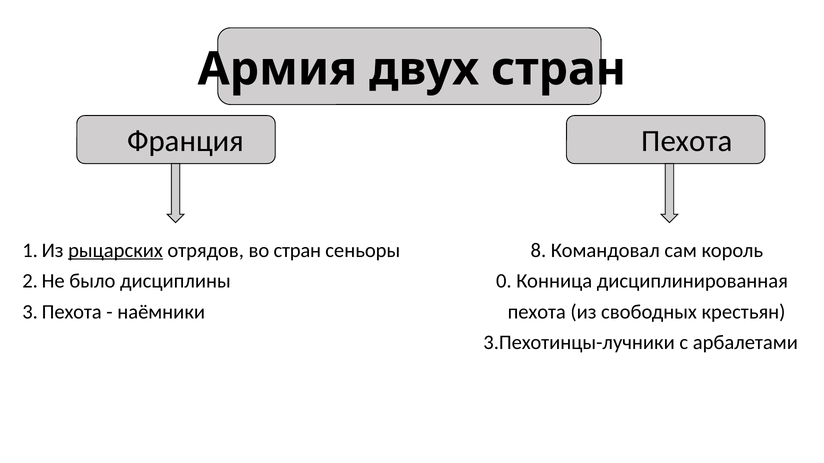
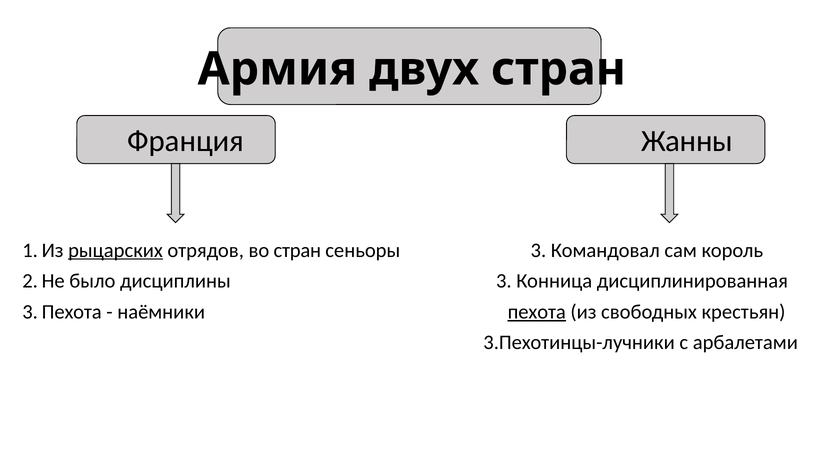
Франция Пехота: Пехота -> Жанны
сеньоры 8: 8 -> 3
дисциплины 0: 0 -> 3
пехота at (537, 312) underline: none -> present
